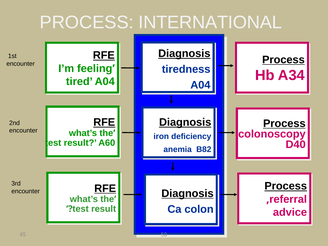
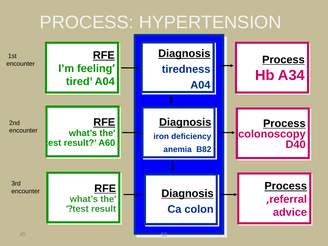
INTERNATIONAL: INTERNATIONAL -> HYPERTENSION
